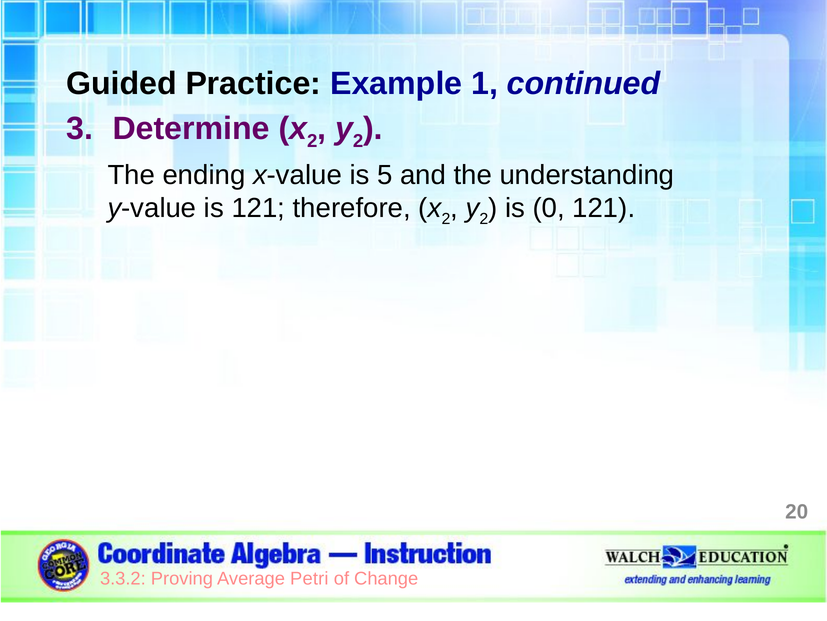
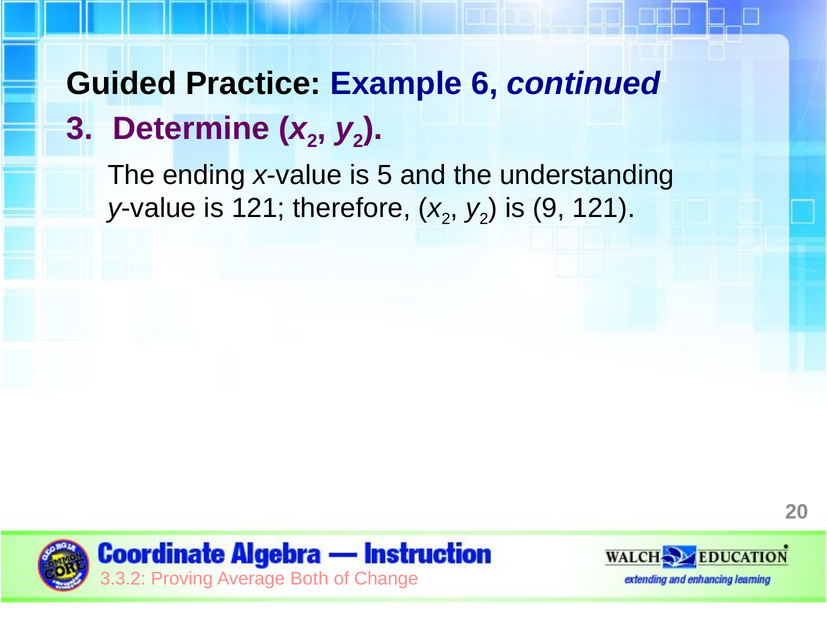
1: 1 -> 6
0: 0 -> 9
Petri: Petri -> Both
